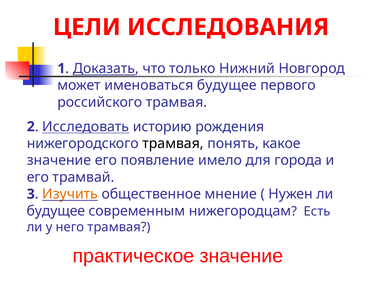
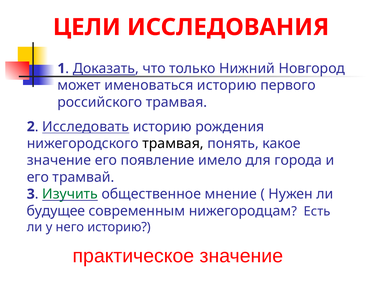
именоваться будущее: будущее -> историю
Изучить colour: orange -> green
него трамвая: трамвая -> историю
